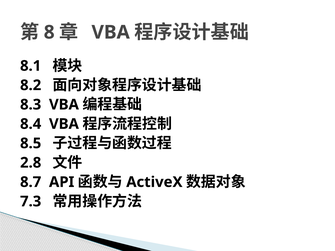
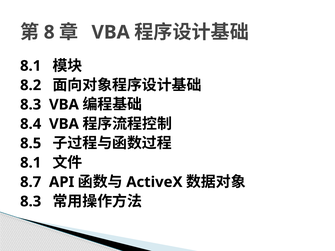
2.8 at (31, 163): 2.8 -> 8.1
7.3 at (31, 202): 7.3 -> 8.3
